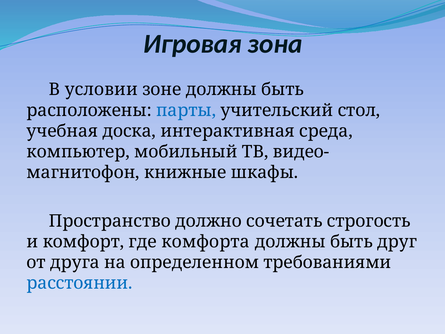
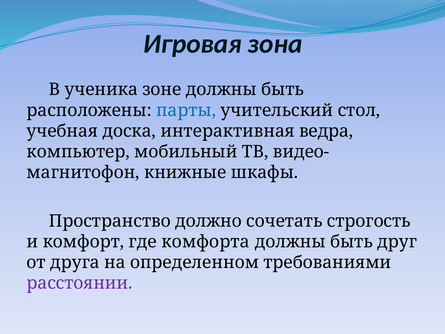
условии: условии -> ученика
среда: среда -> ведра
расстоянии colour: blue -> purple
